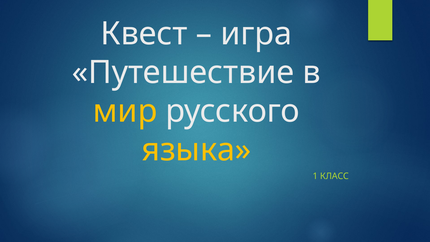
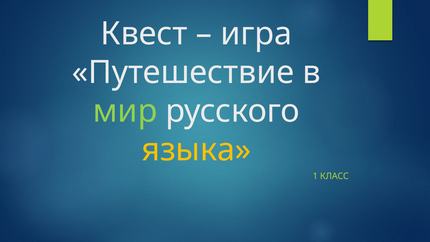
мир colour: yellow -> light green
